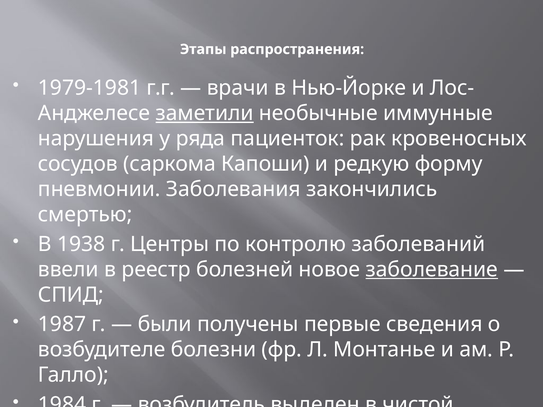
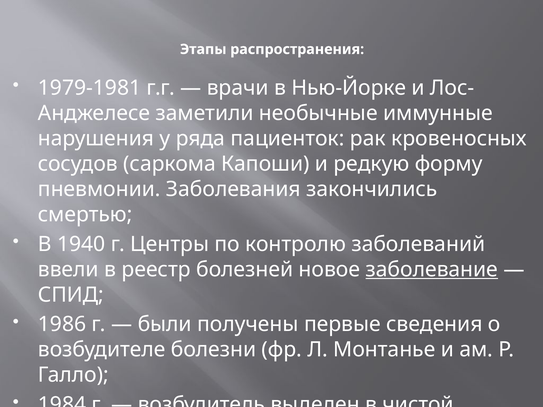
заметили underline: present -> none
1938: 1938 -> 1940
1987: 1987 -> 1986
